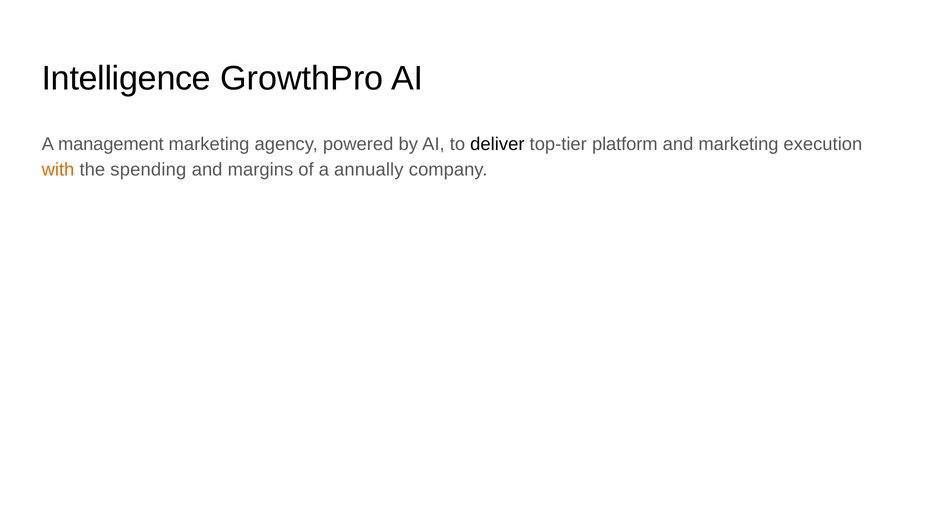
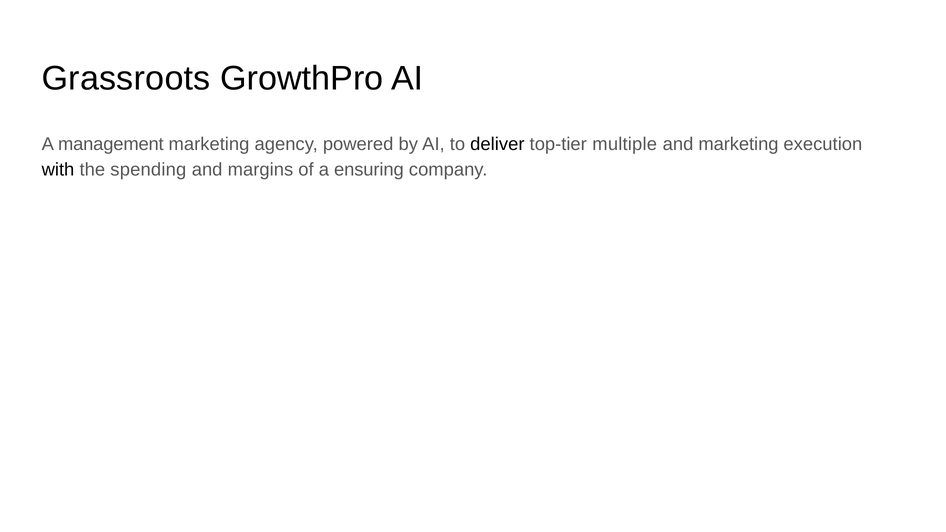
Intelligence: Intelligence -> Grassroots
platform: platform -> multiple
with colour: orange -> black
annually: annually -> ensuring
